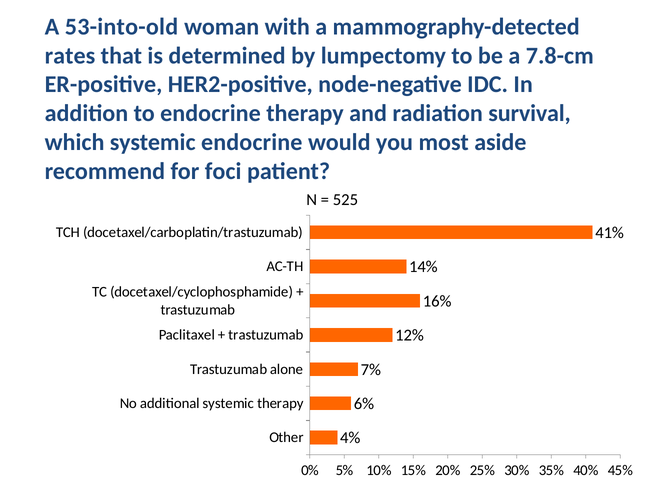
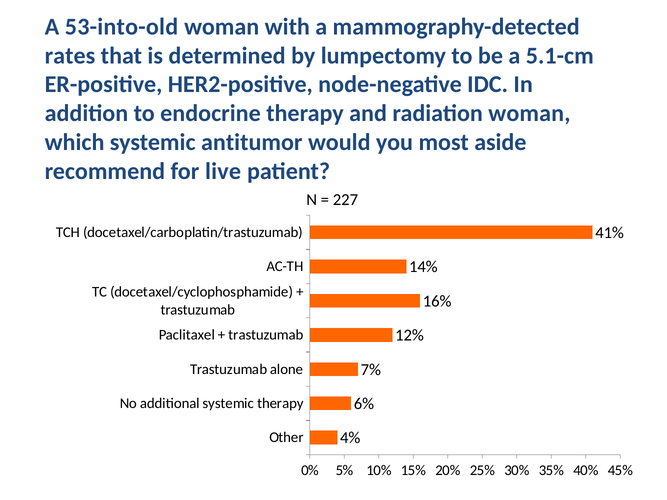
7.8-cm: 7.8-cm -> 5.1-cm
radiation survival: survival -> woman
systemic endocrine: endocrine -> antitumor
foci: foci -> live
525: 525 -> 227
